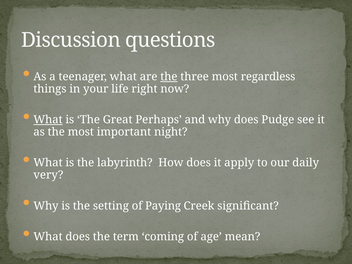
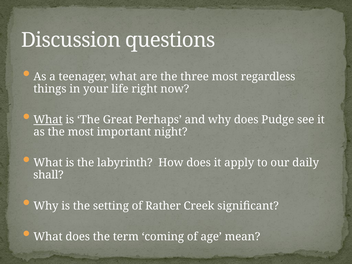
the at (169, 77) underline: present -> none
very: very -> shall
Paying: Paying -> Rather
